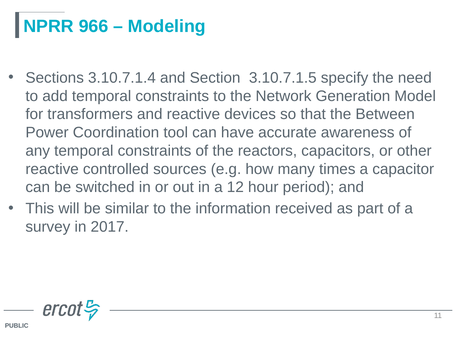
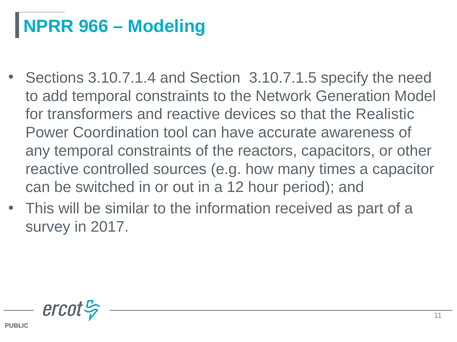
Between: Between -> Realistic
